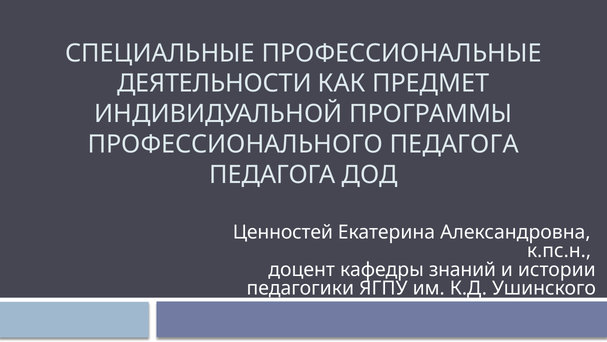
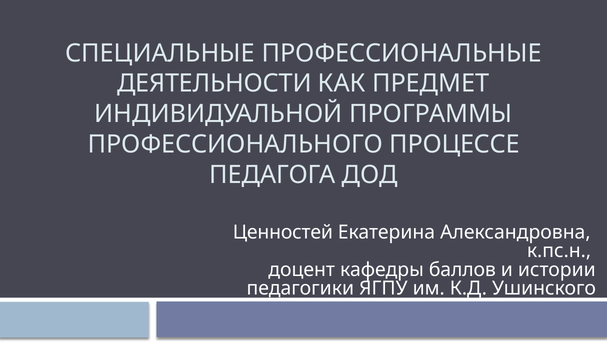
ПРОФЕССИОНАЛЬНОГО ПЕДАГОГА: ПЕДАГОГА -> ПРОЦЕССЕ
знаний: знаний -> баллов
